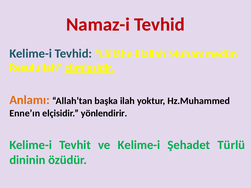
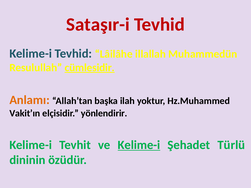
Namaz-i: Namaz-i -> Sataşır-i
Enne’ın: Enne’ın -> Vakit’ın
Kelime-i at (139, 145) underline: none -> present
